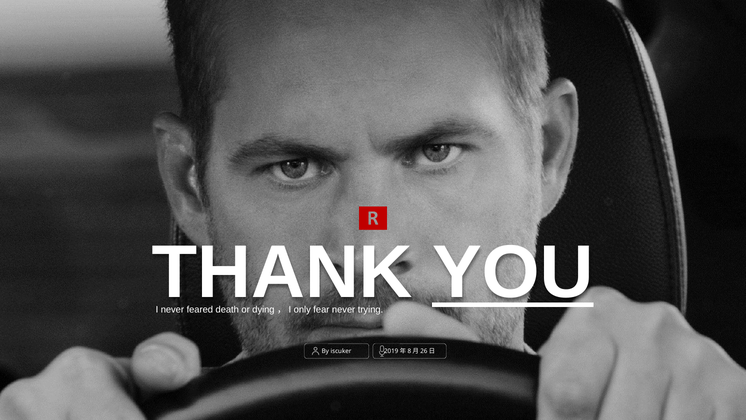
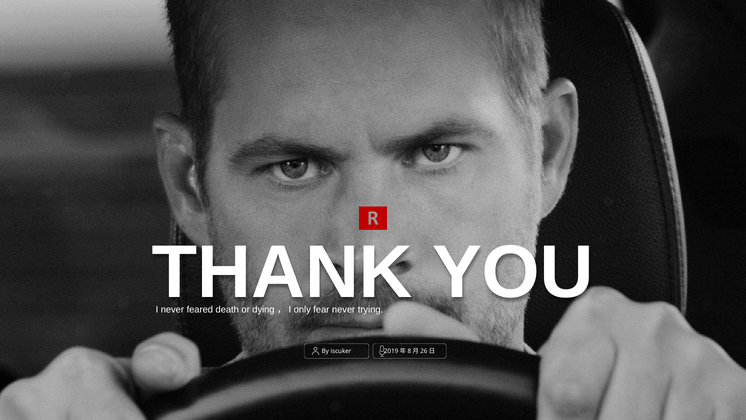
YOU underline: present -> none
